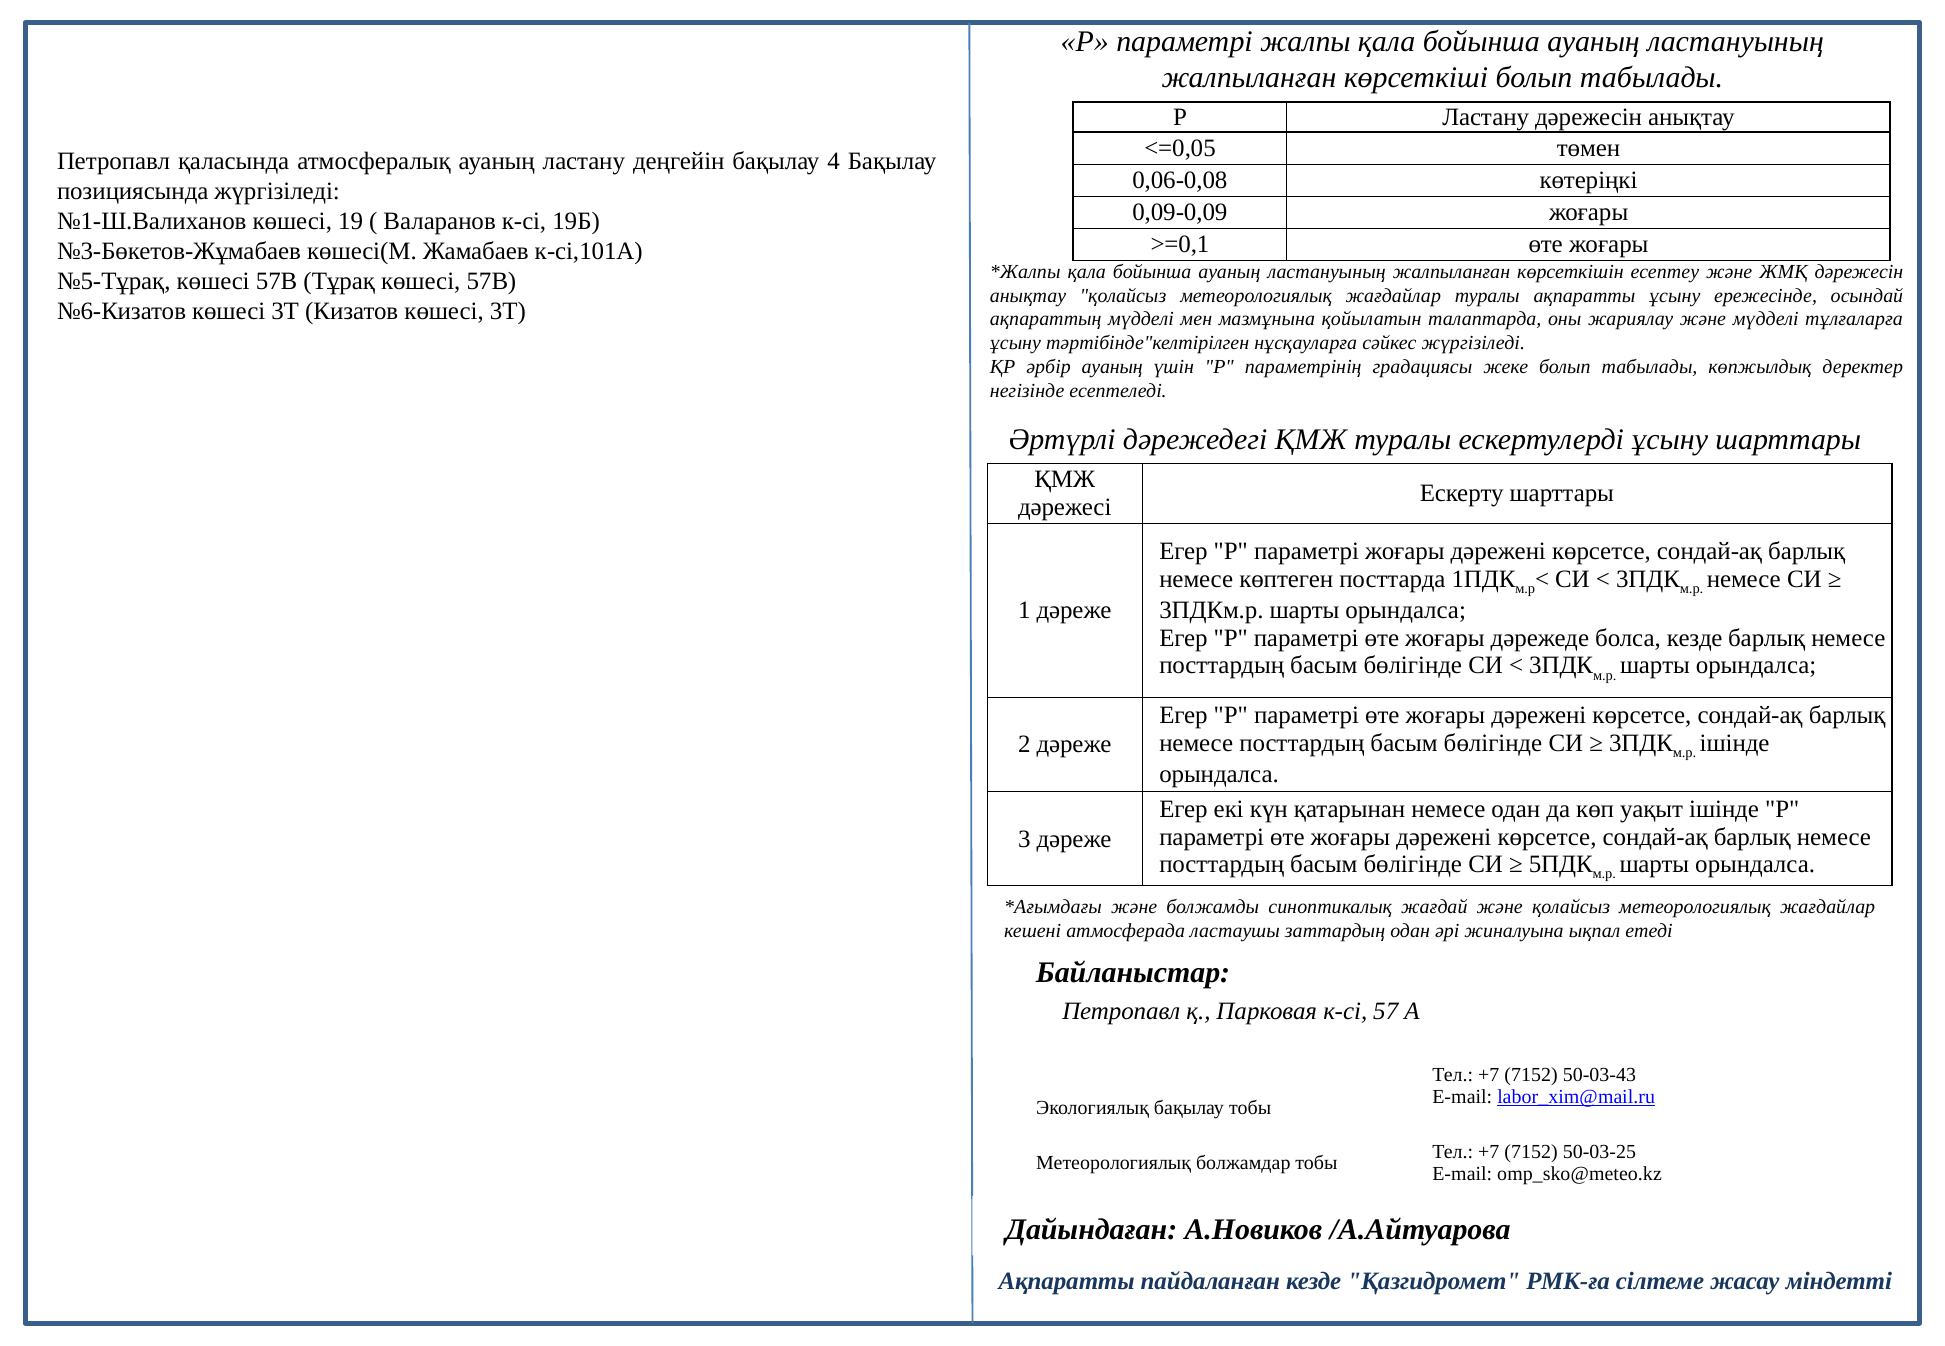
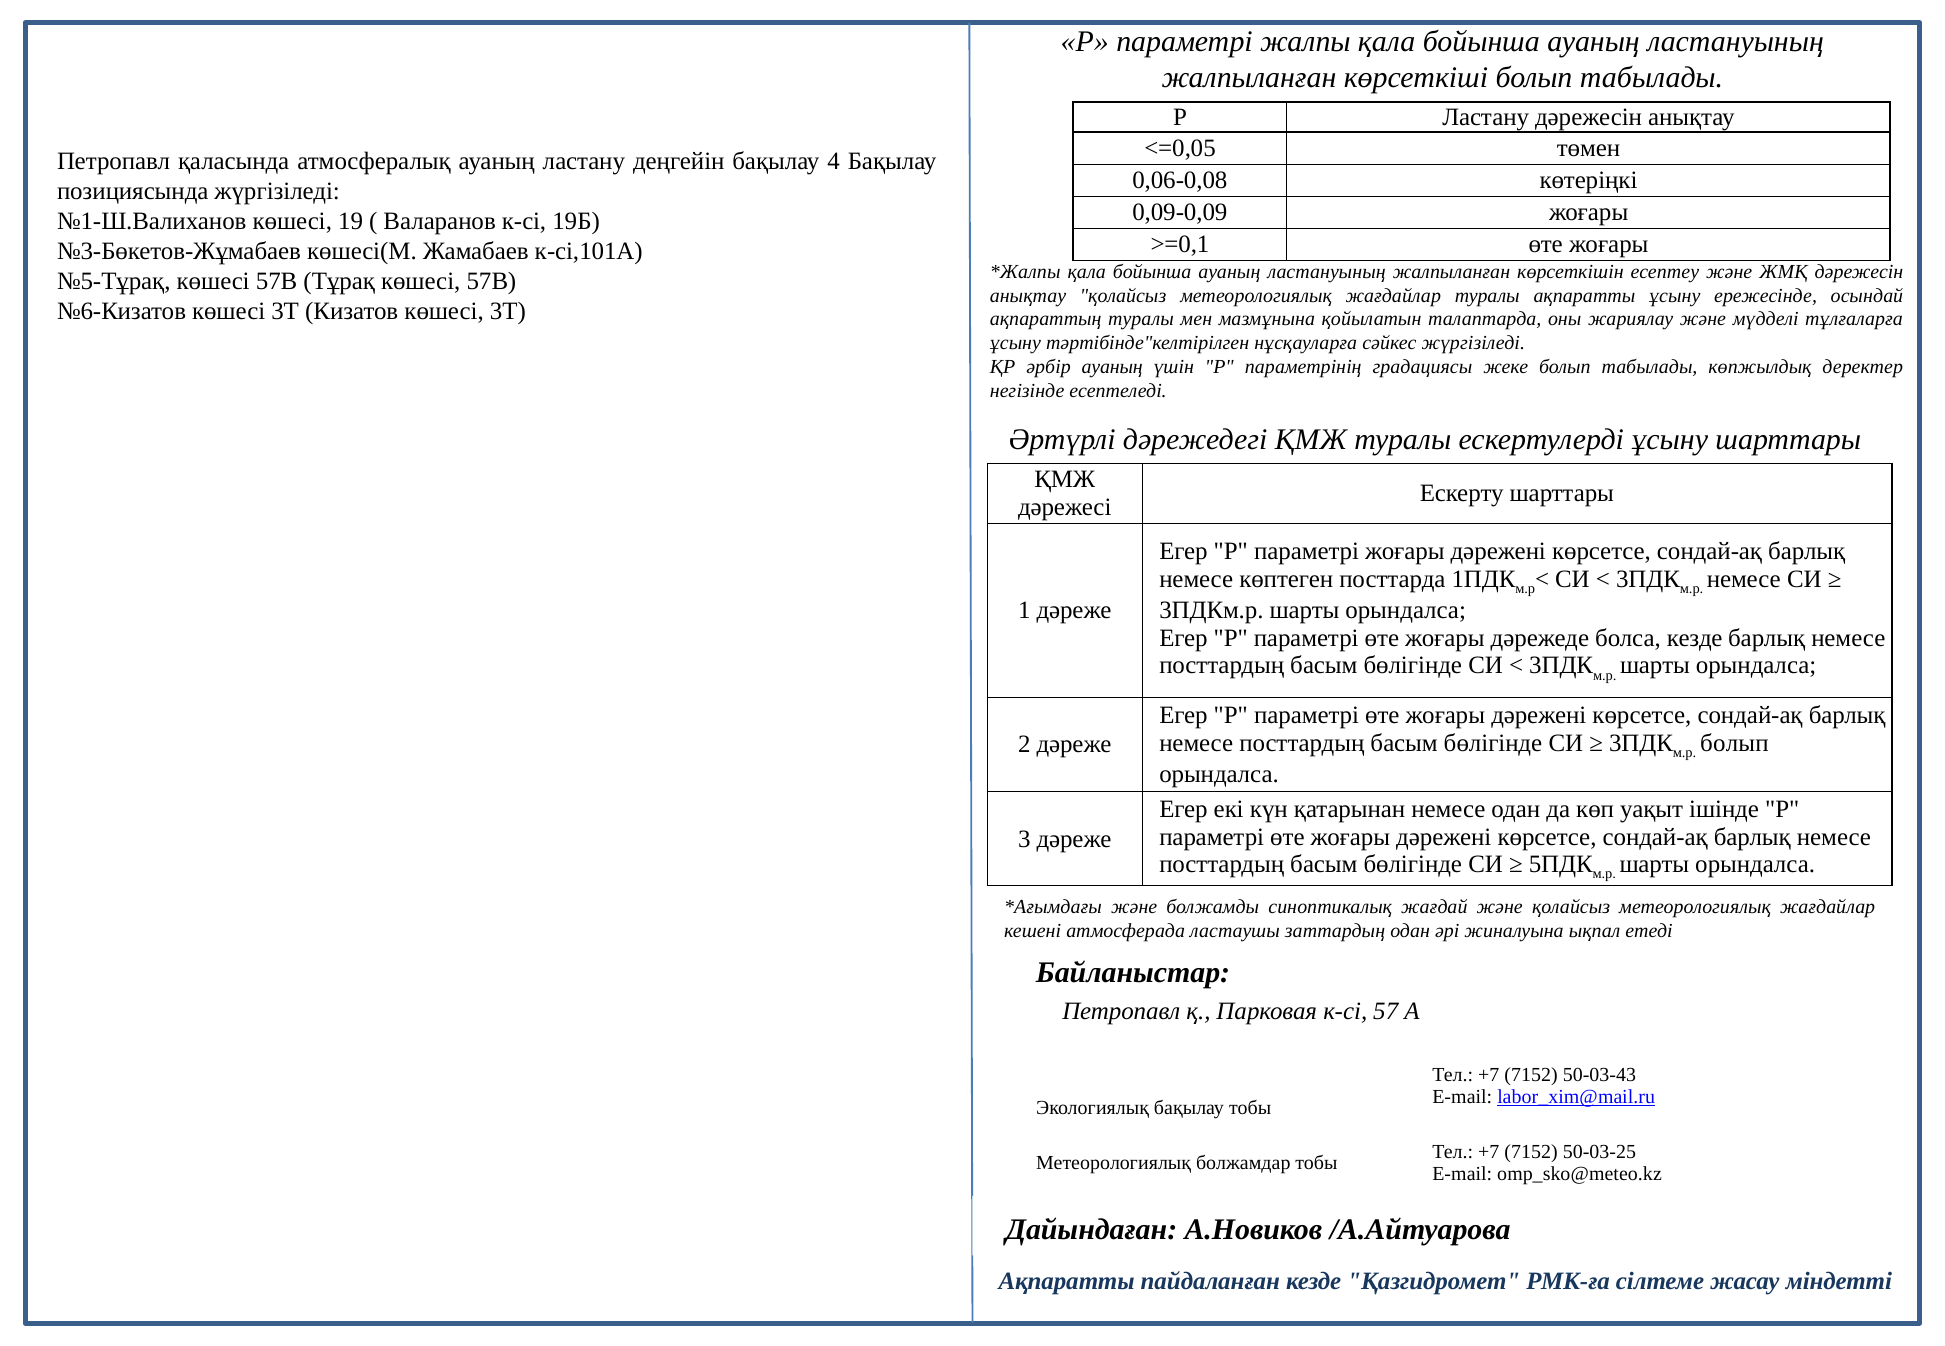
ақпараттың мүдделі: мүдделі -> туралы
ішінде at (1735, 743): ішінде -> болып
